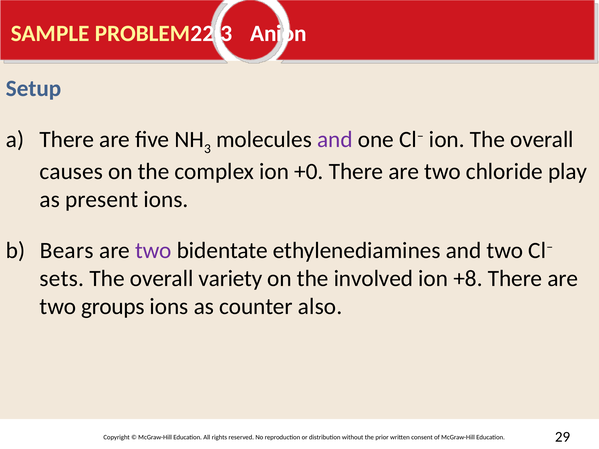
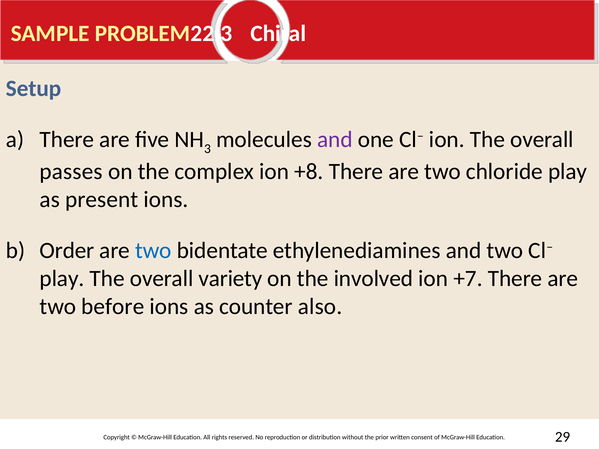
Anion: Anion -> Chiral
causes: causes -> passes
+0: +0 -> +8
Bears: Bears -> Order
two at (153, 251) colour: purple -> blue
sets at (62, 279): sets -> play
+8: +8 -> +7
groups: groups -> before
